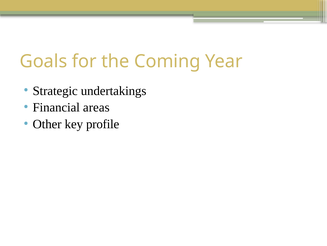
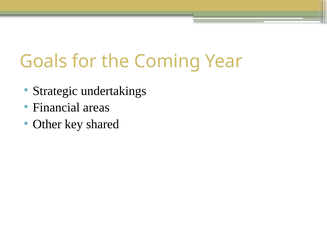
profile: profile -> shared
